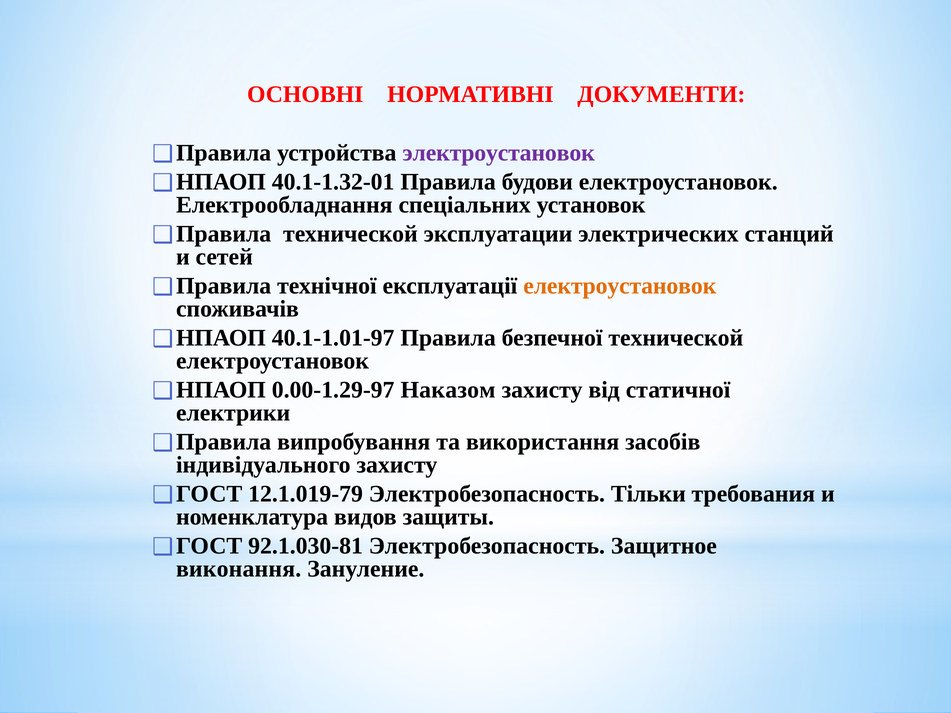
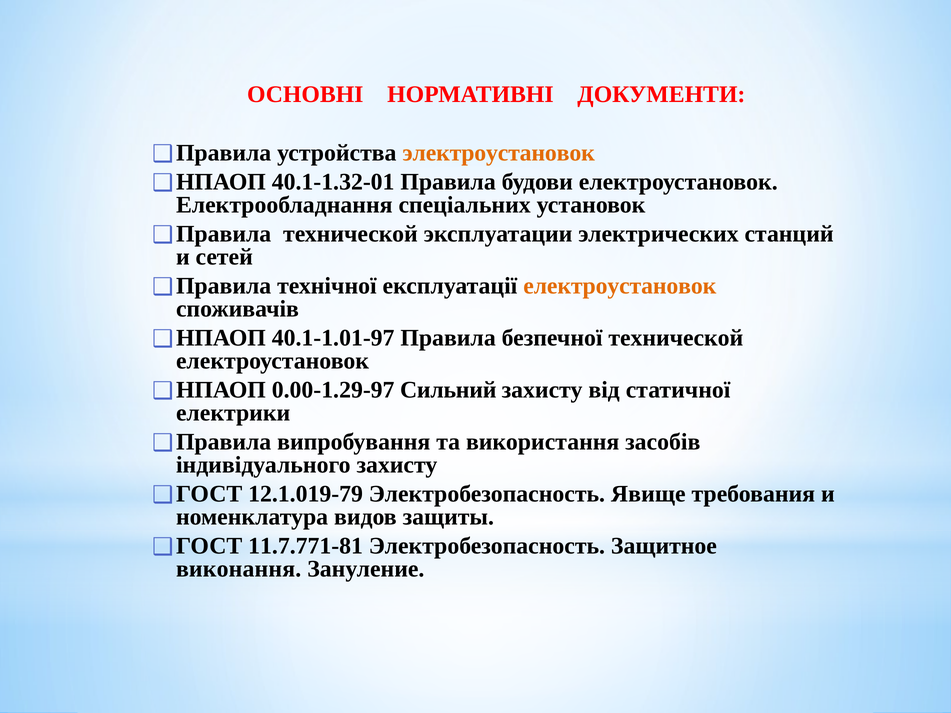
электроустановок colour: purple -> orange
Наказом: Наказом -> Сильний
Тільки: Тільки -> Явище
92.1.030-81: 92.1.030-81 -> 11.7.771-81
